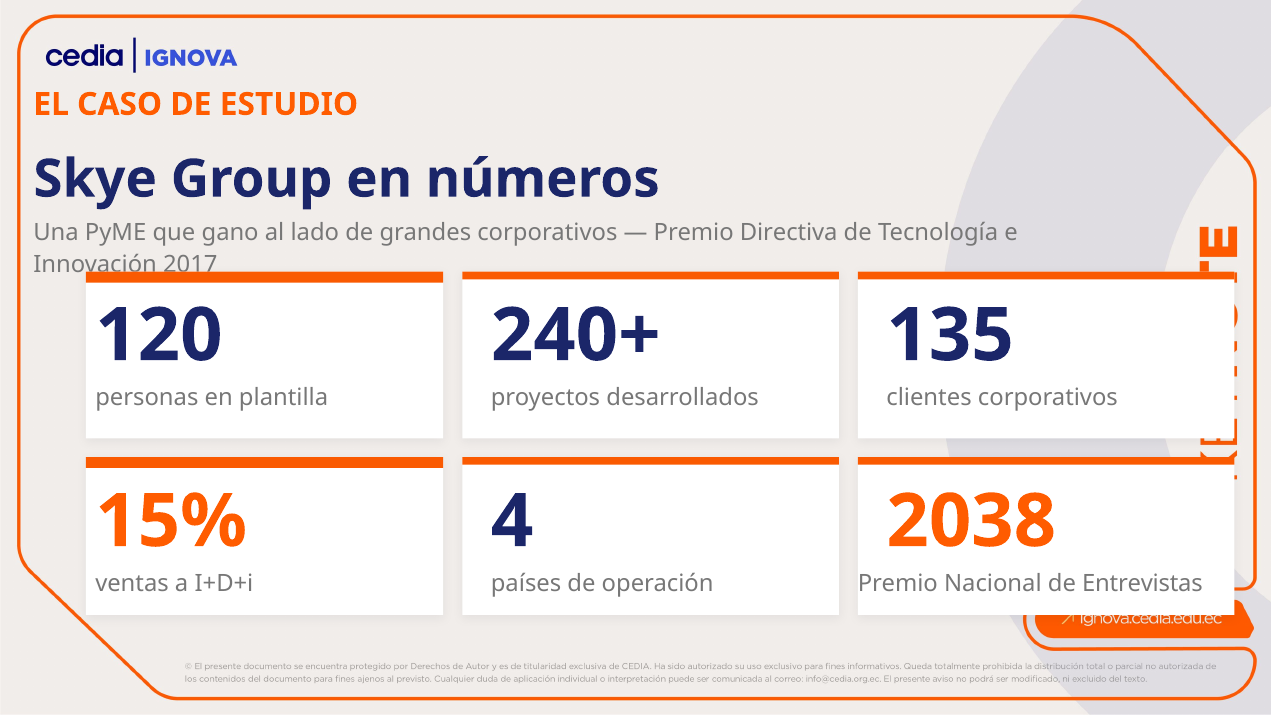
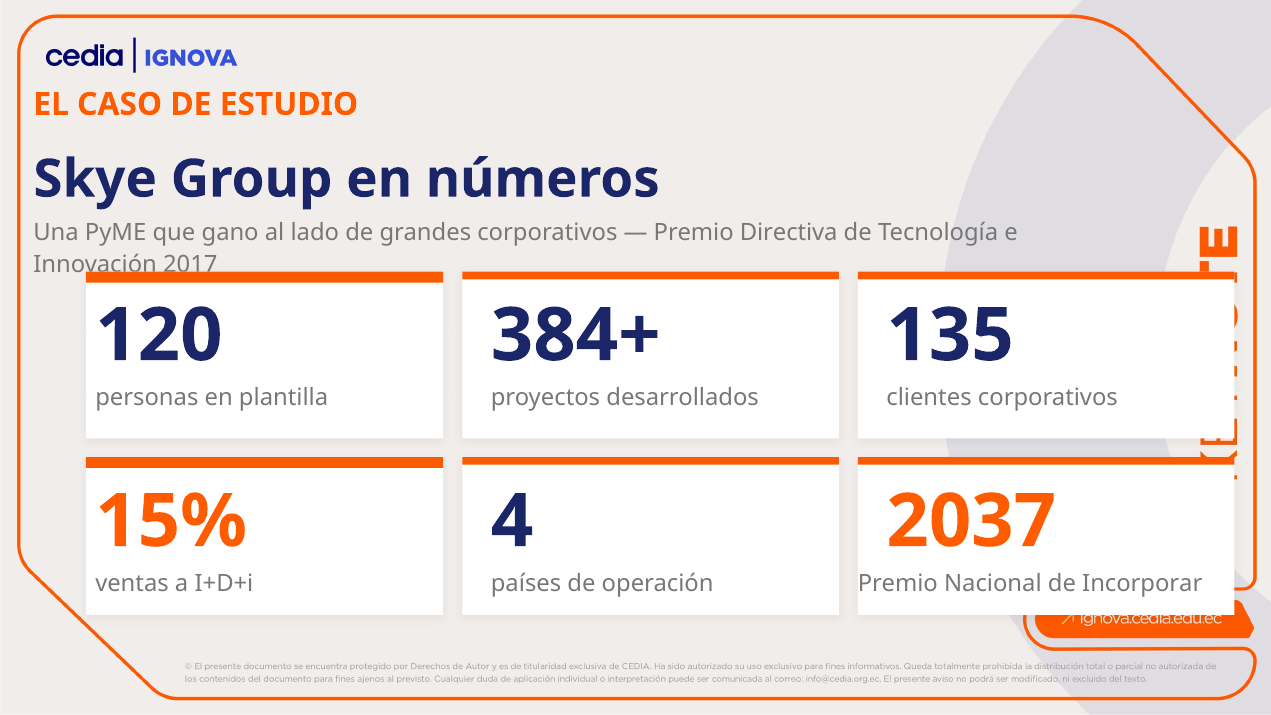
240+: 240+ -> 384+
2038: 2038 -> 2037
Entrevistas: Entrevistas -> Incorporar
